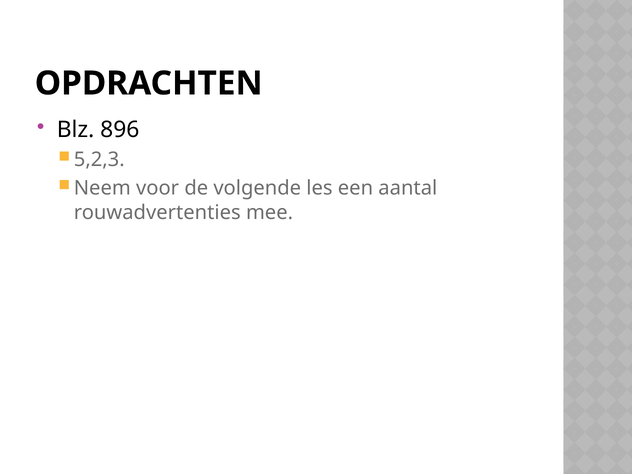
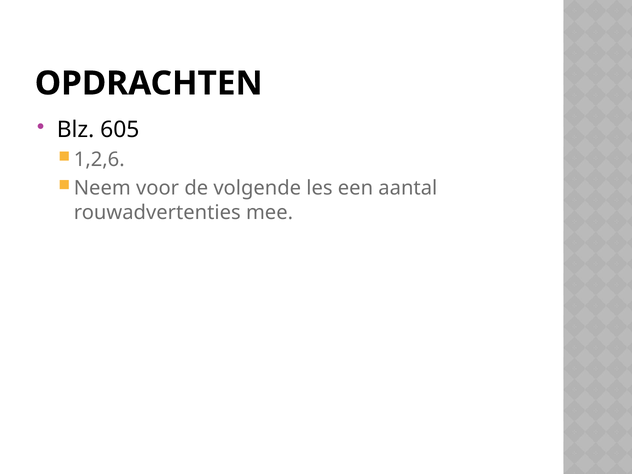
896: 896 -> 605
5,2,3: 5,2,3 -> 1,2,6
